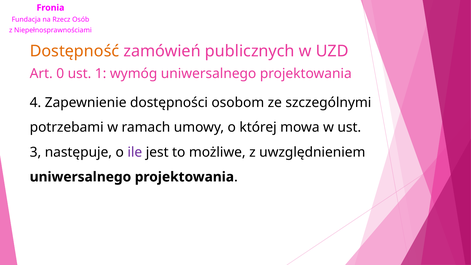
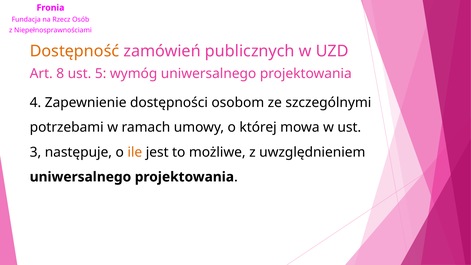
0: 0 -> 8
1: 1 -> 5
ile colour: purple -> orange
